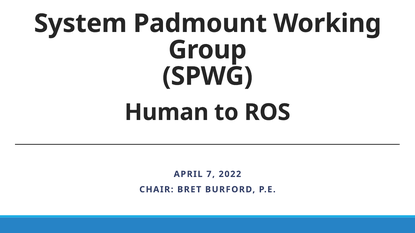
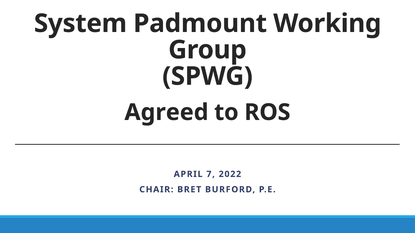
Human: Human -> Agreed
